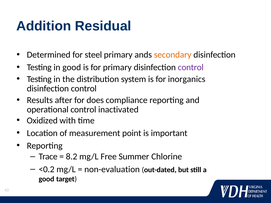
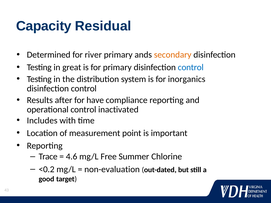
Addition: Addition -> Capacity
steel: steel -> river
in good: good -> great
control at (191, 67) colour: purple -> blue
does: does -> have
Oxidized: Oxidized -> Includes
8.2: 8.2 -> 4.6
